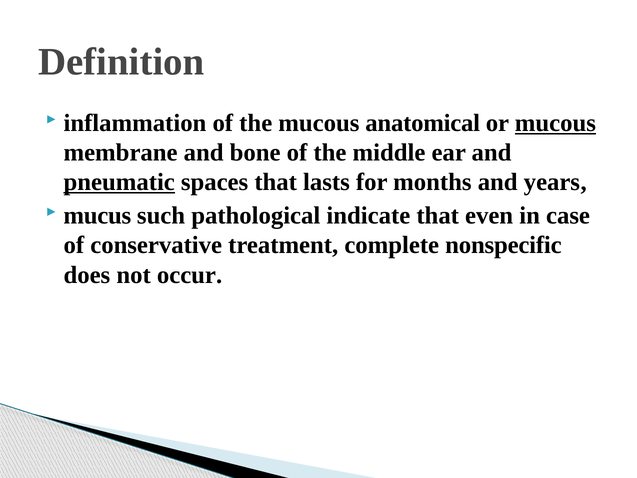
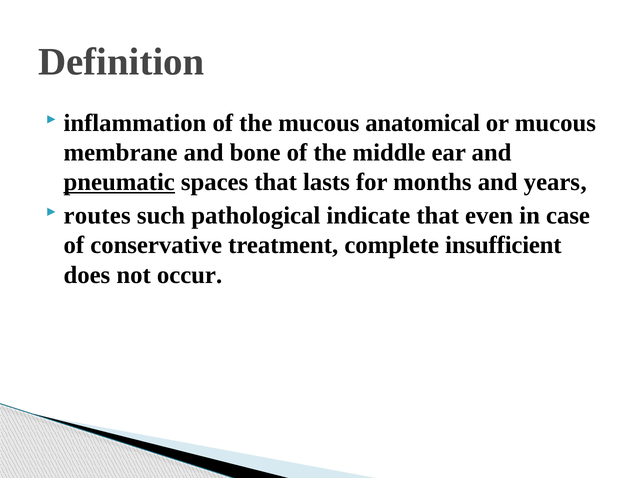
mucous at (555, 123) underline: present -> none
mucus: mucus -> routes
nonspecific: nonspecific -> insufficient
